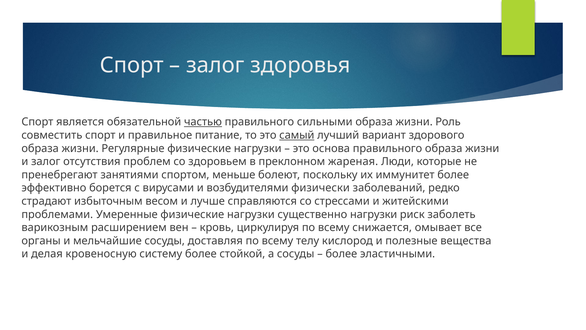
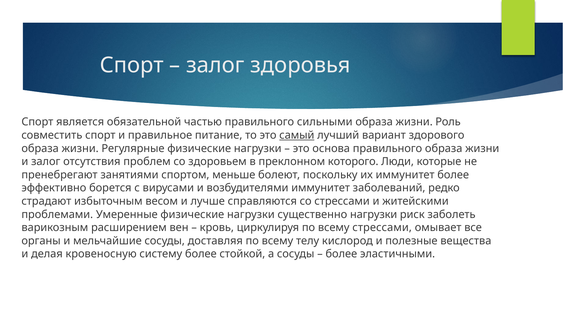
частью underline: present -> none
жареная: жареная -> которого
возбудителями физически: физически -> иммунитет
всему снижается: снижается -> стрессами
